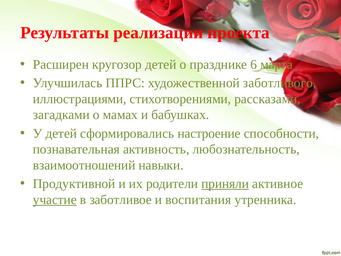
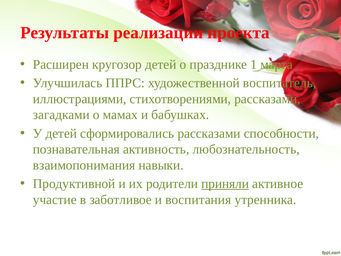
6: 6 -> 1
заботливого: заботливого -> воспитатель
сформировались настроение: настроение -> рассказами
взаимоотношений: взаимоотношений -> взаимопонимания
участие underline: present -> none
